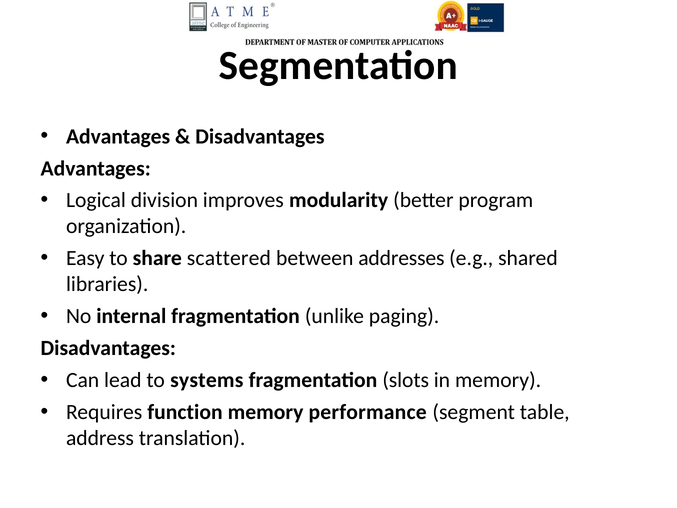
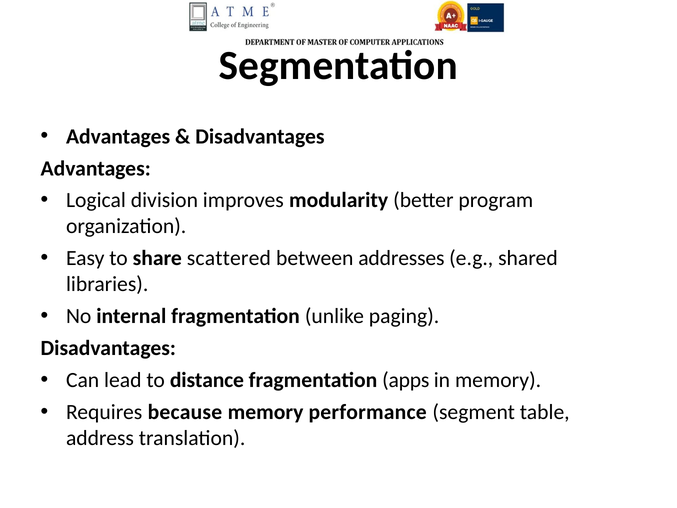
systems: systems -> distance
slots: slots -> apps
function: function -> because
